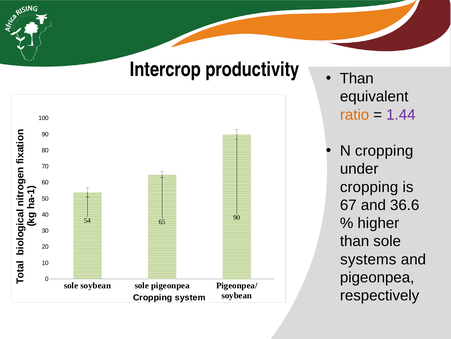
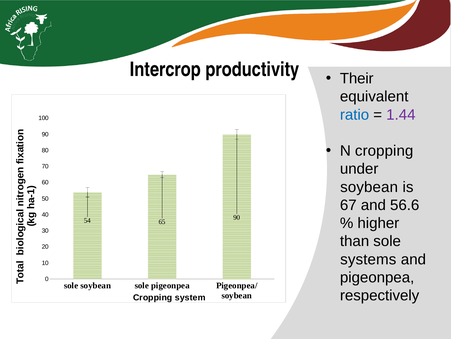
Than at (357, 78): Than -> Their
ratio colour: orange -> blue
cropping at (369, 187): cropping -> soybean
36.6: 36.6 -> 56.6
